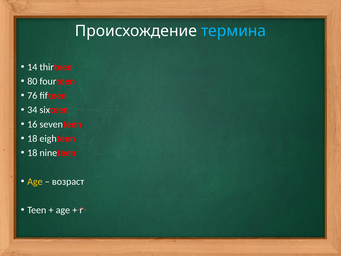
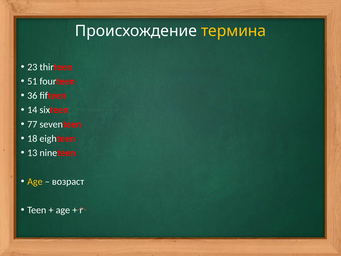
термина colour: light blue -> yellow
14: 14 -> 23
80: 80 -> 51
76: 76 -> 36
34: 34 -> 14
16: 16 -> 77
18 at (32, 153): 18 -> 13
